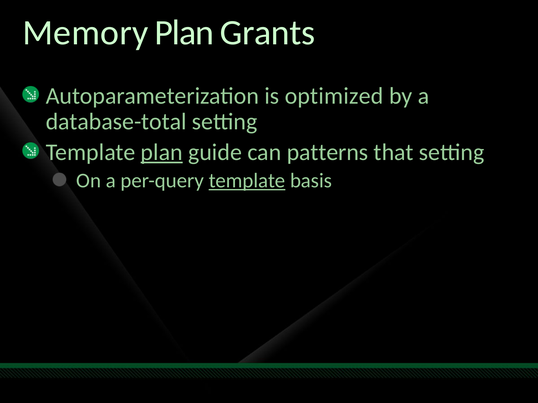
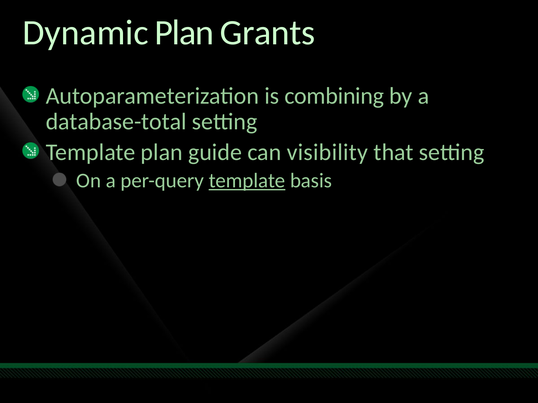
Memory: Memory -> Dynamic
optimized: optimized -> combining
plan at (162, 152) underline: present -> none
patterns: patterns -> visibility
